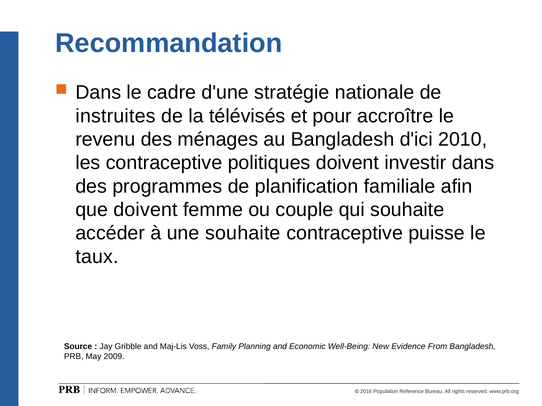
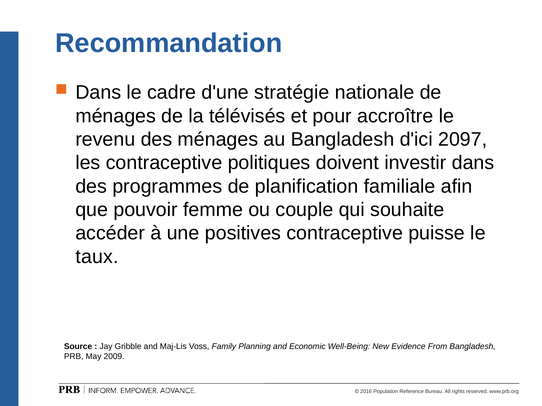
instruites at (116, 116): instruites -> ménages
2010: 2010 -> 2097
que doivent: doivent -> pouvoir
une souhaite: souhaite -> positives
